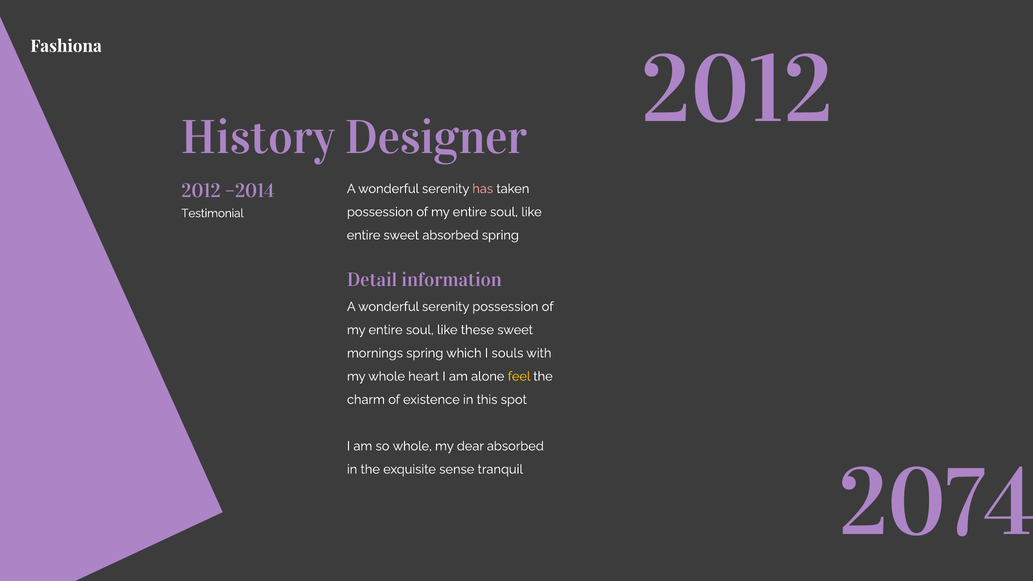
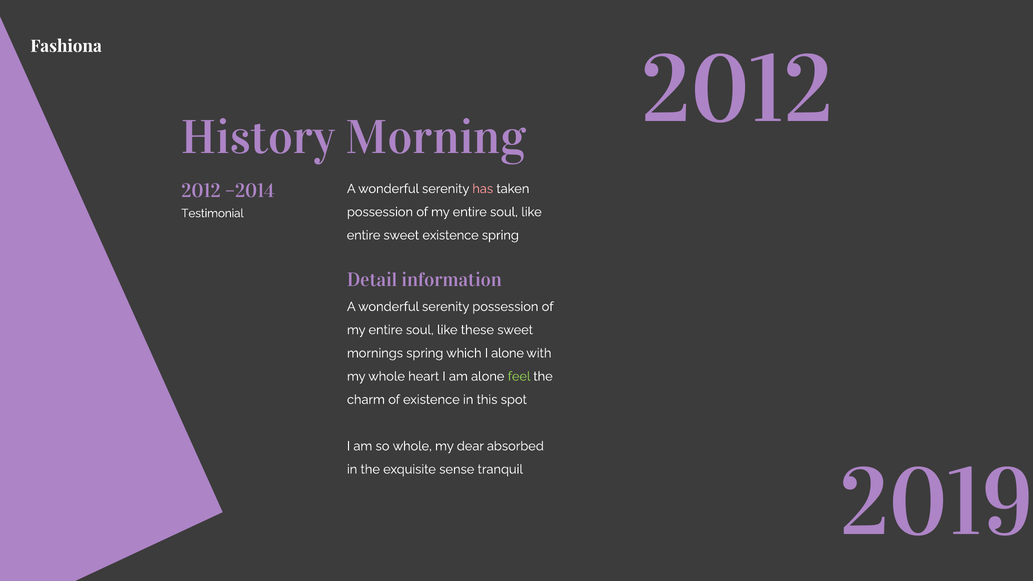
Designer: Designer -> Morning
sweet absorbed: absorbed -> existence
I souls: souls -> alone
feel colour: yellow -> light green
2074: 2074 -> 2019
